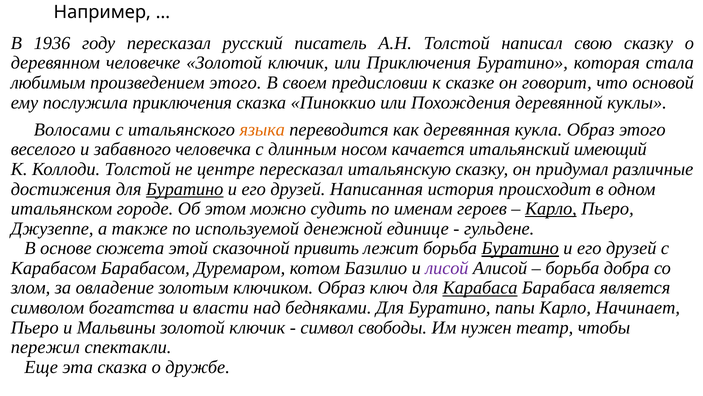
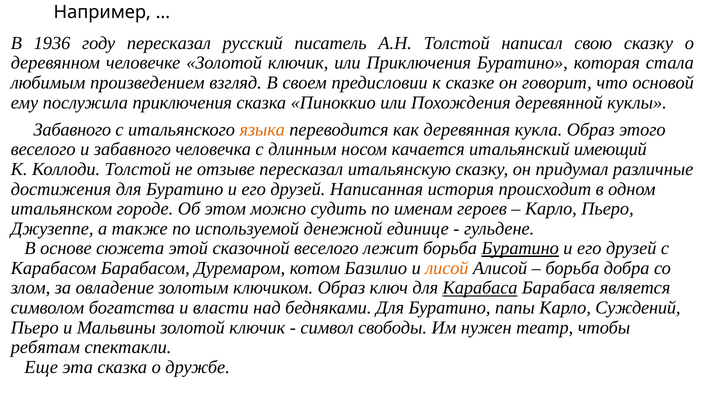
произведением этого: этого -> взгляд
Волосами at (72, 129): Волосами -> Забавного
центре: центре -> отзыве
Буратино at (185, 189) underline: present -> none
Карло at (551, 208) underline: present -> none
сказочной привить: привить -> веселого
лисой colour: purple -> orange
Начинает: Начинает -> Суждений
пережил: пережил -> ребятам
